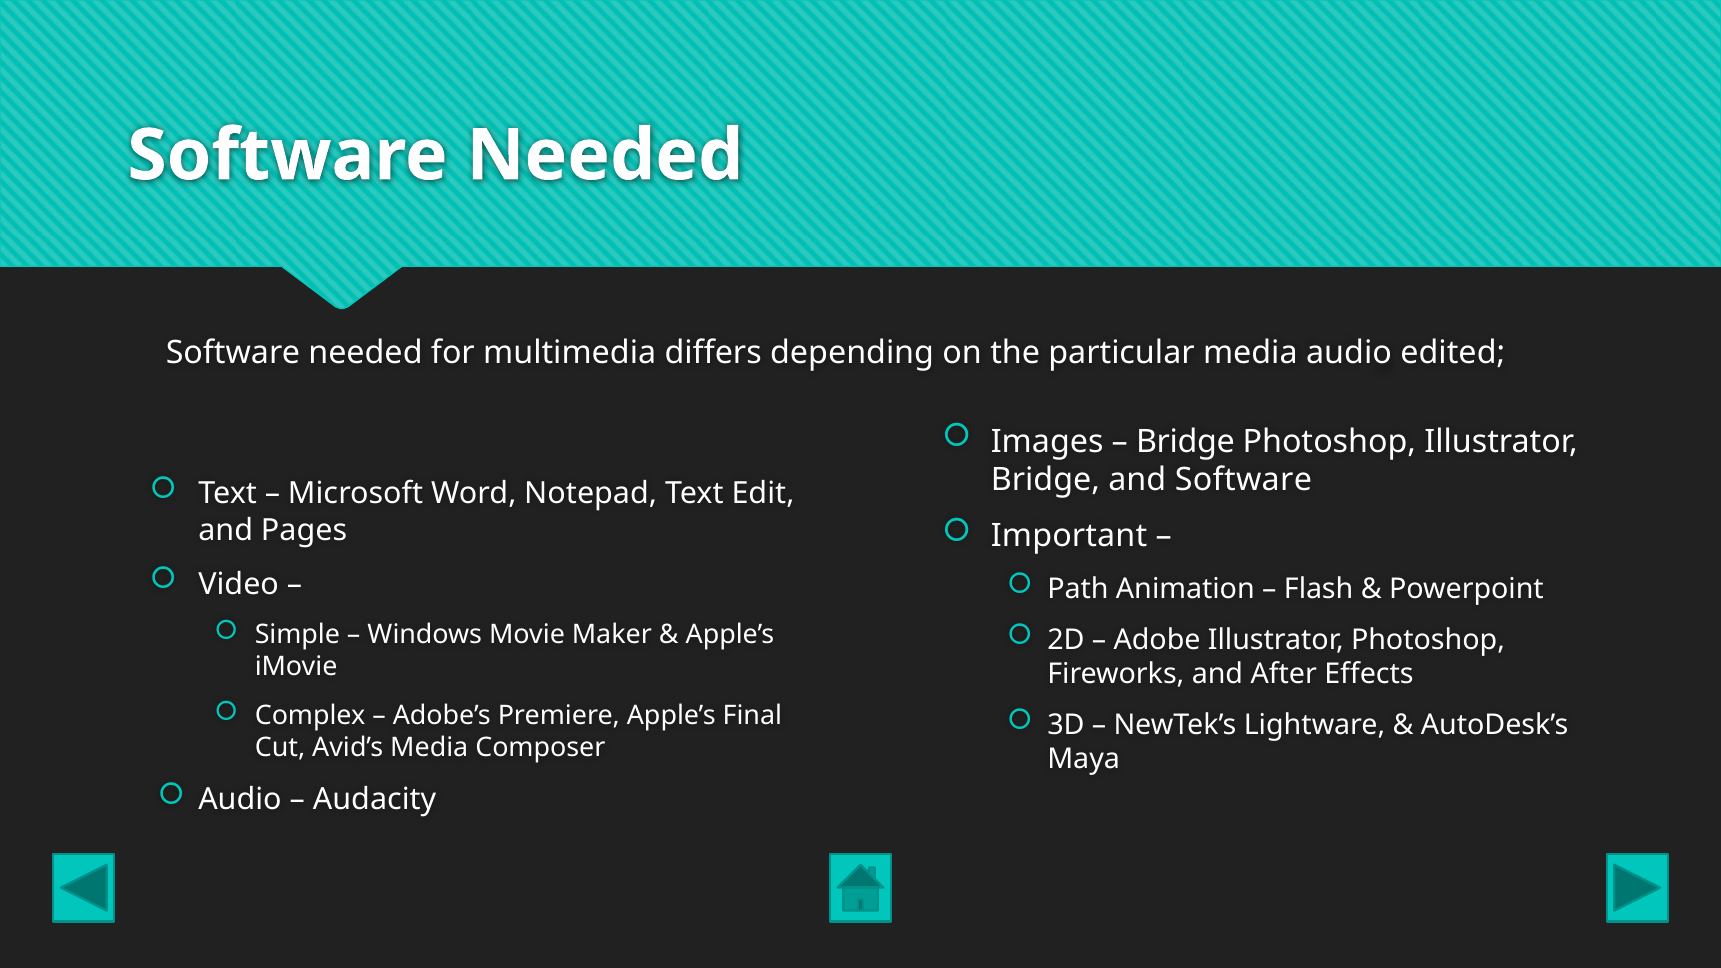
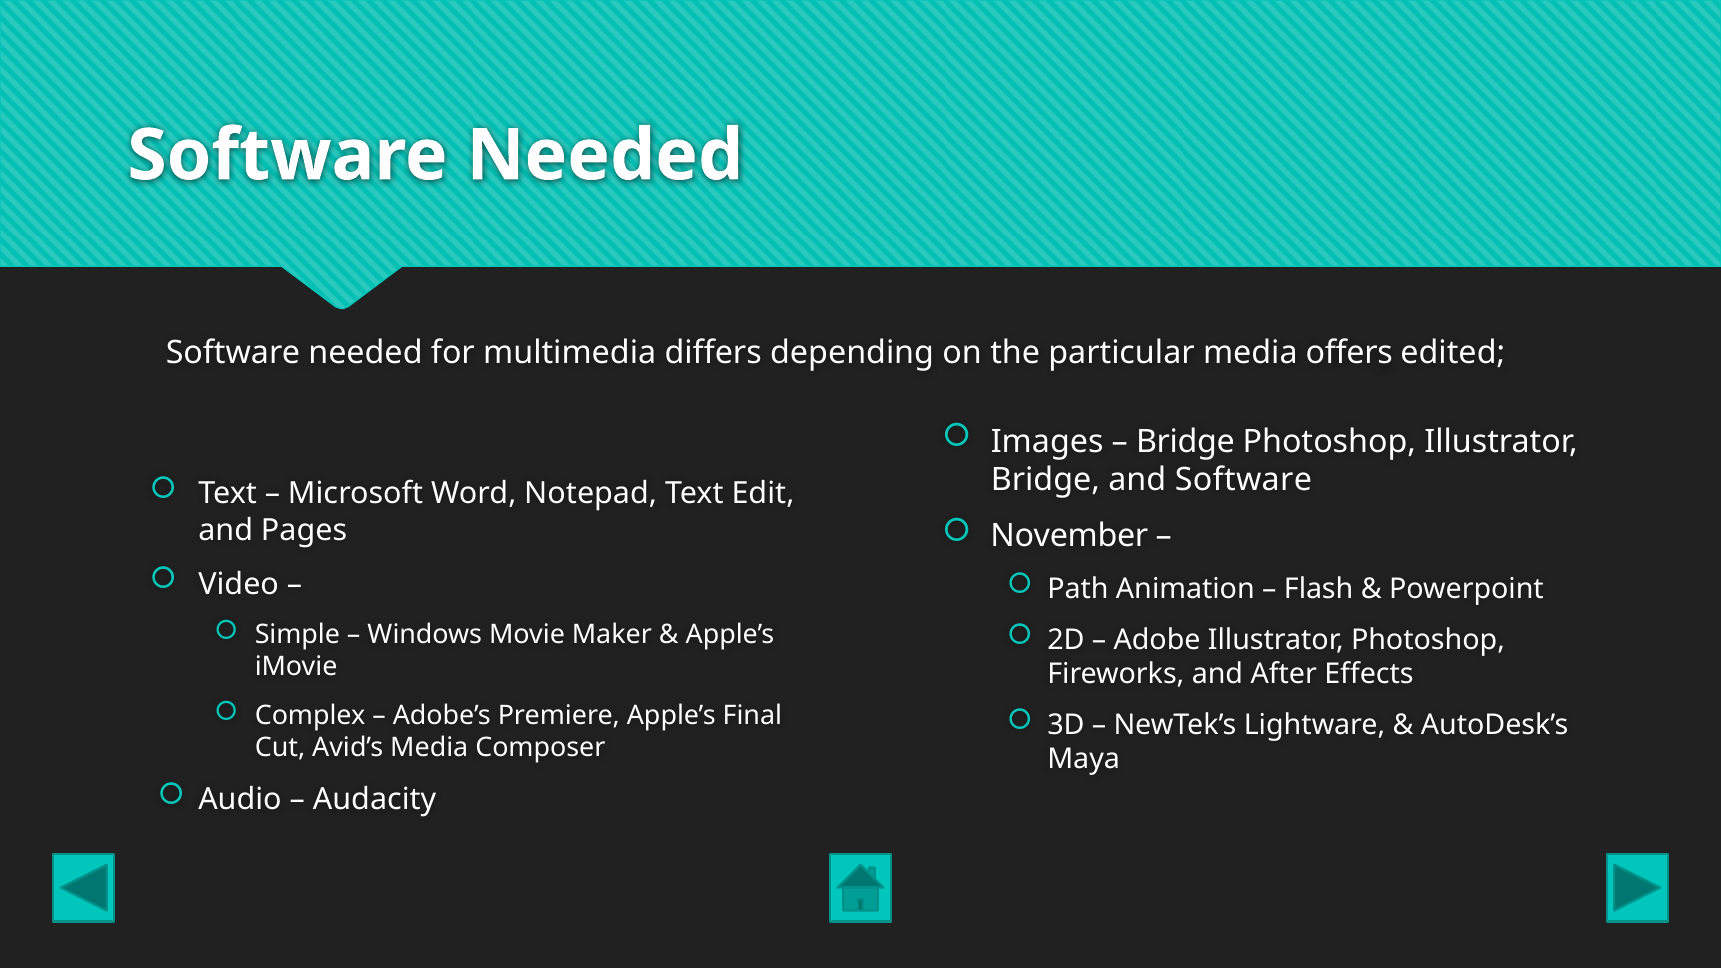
media audio: audio -> offers
Important: Important -> November
